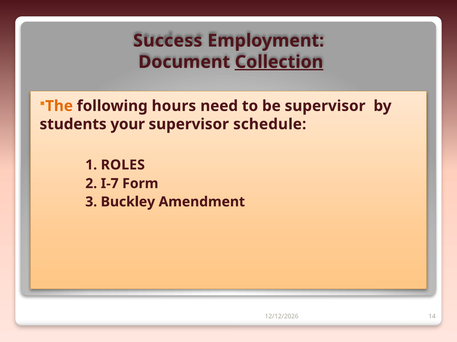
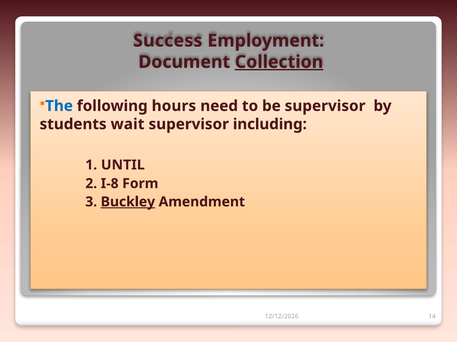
The colour: orange -> blue
your: your -> wait
schedule: schedule -> including
ROLES: ROLES -> UNTIL
I-7: I-7 -> I-8
Buckley underline: none -> present
